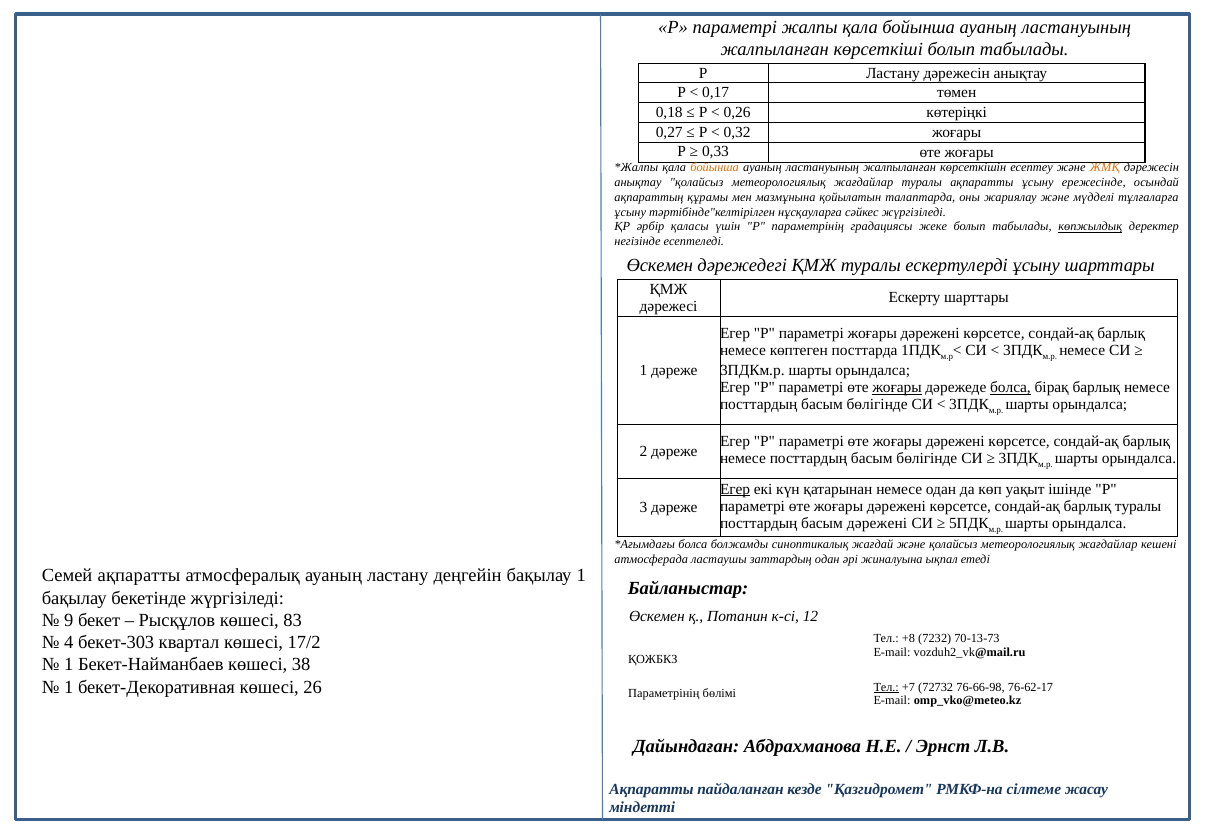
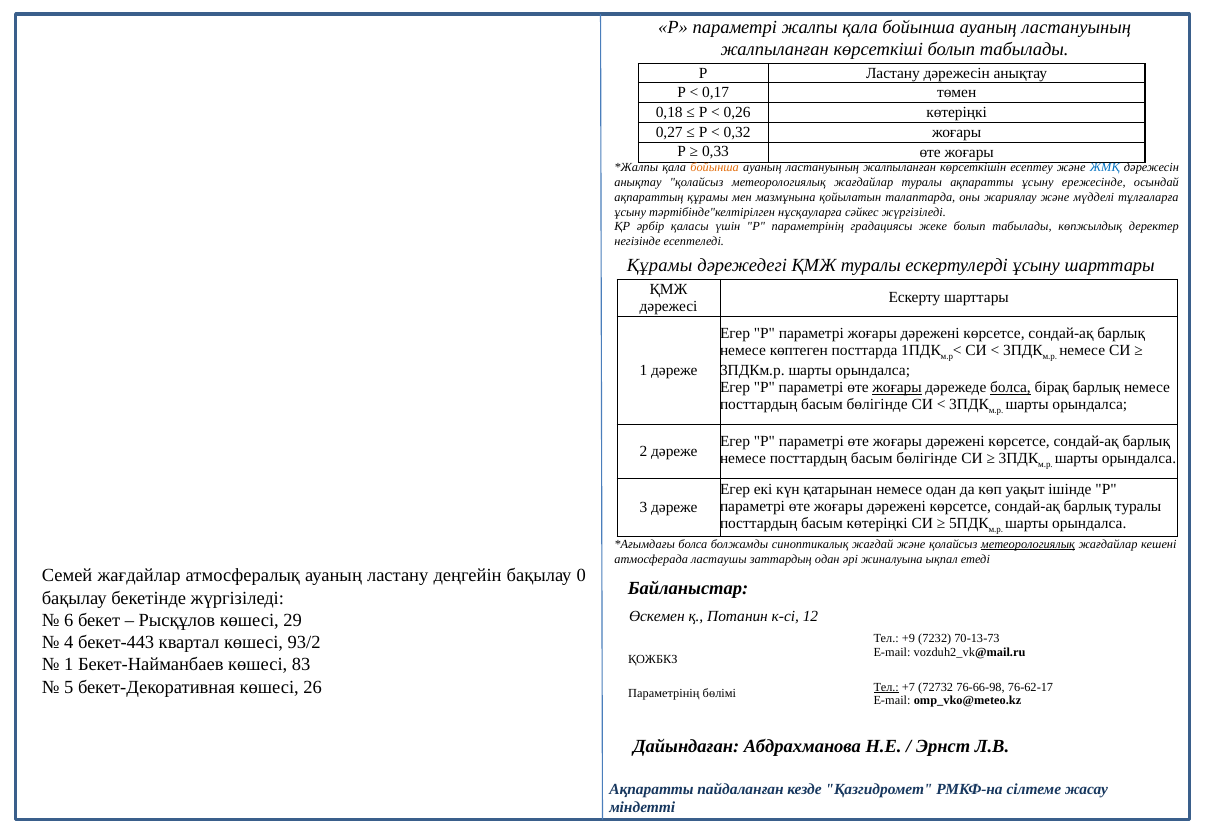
ЖМҚ colour: orange -> blue
көпжылдық underline: present -> none
Өскемен at (660, 265): Өскемен -> Құрамы
Егер at (735, 489) underline: present -> none
басым дәрежені: дәрежені -> көтеріңкі
метеорологиялық at (1028, 545) underline: none -> present
Семей ақпаратты: ақпаратты -> жағдайлар
бақылау 1: 1 -> 0
9: 9 -> 6
83: 83 -> 29
+8: +8 -> +9
бекет-303: бекет-303 -> бекет-443
17/2: 17/2 -> 93/2
38: 38 -> 83
1 at (69, 687): 1 -> 5
